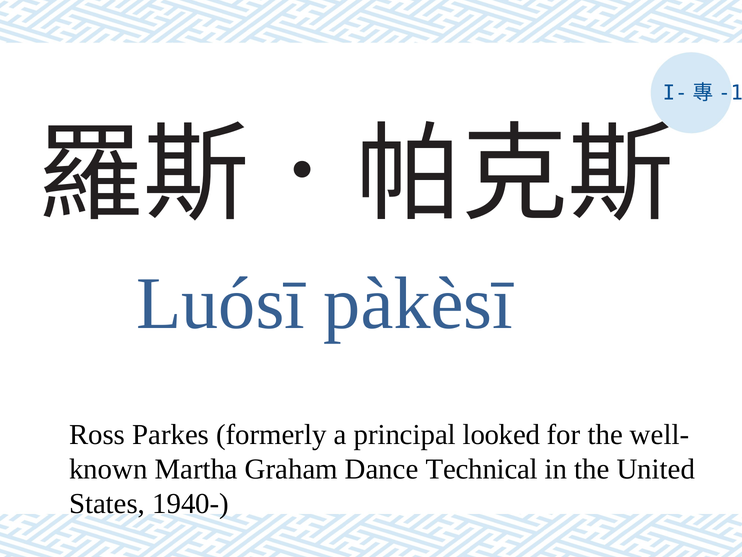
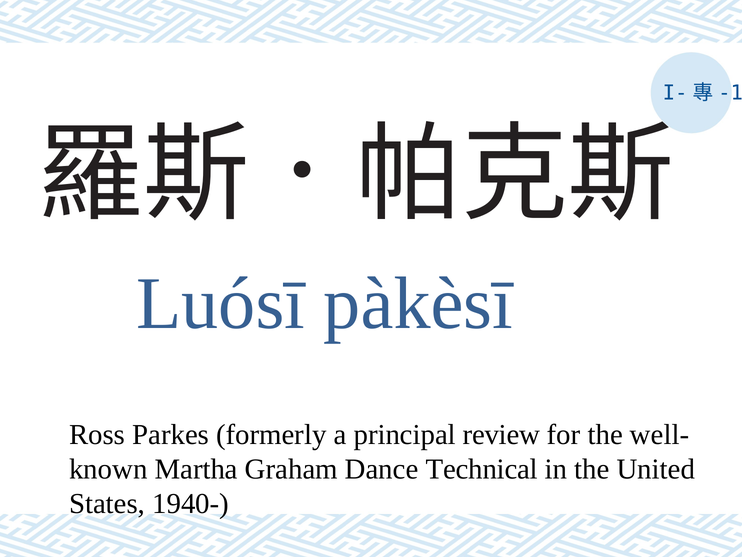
looked: looked -> review
